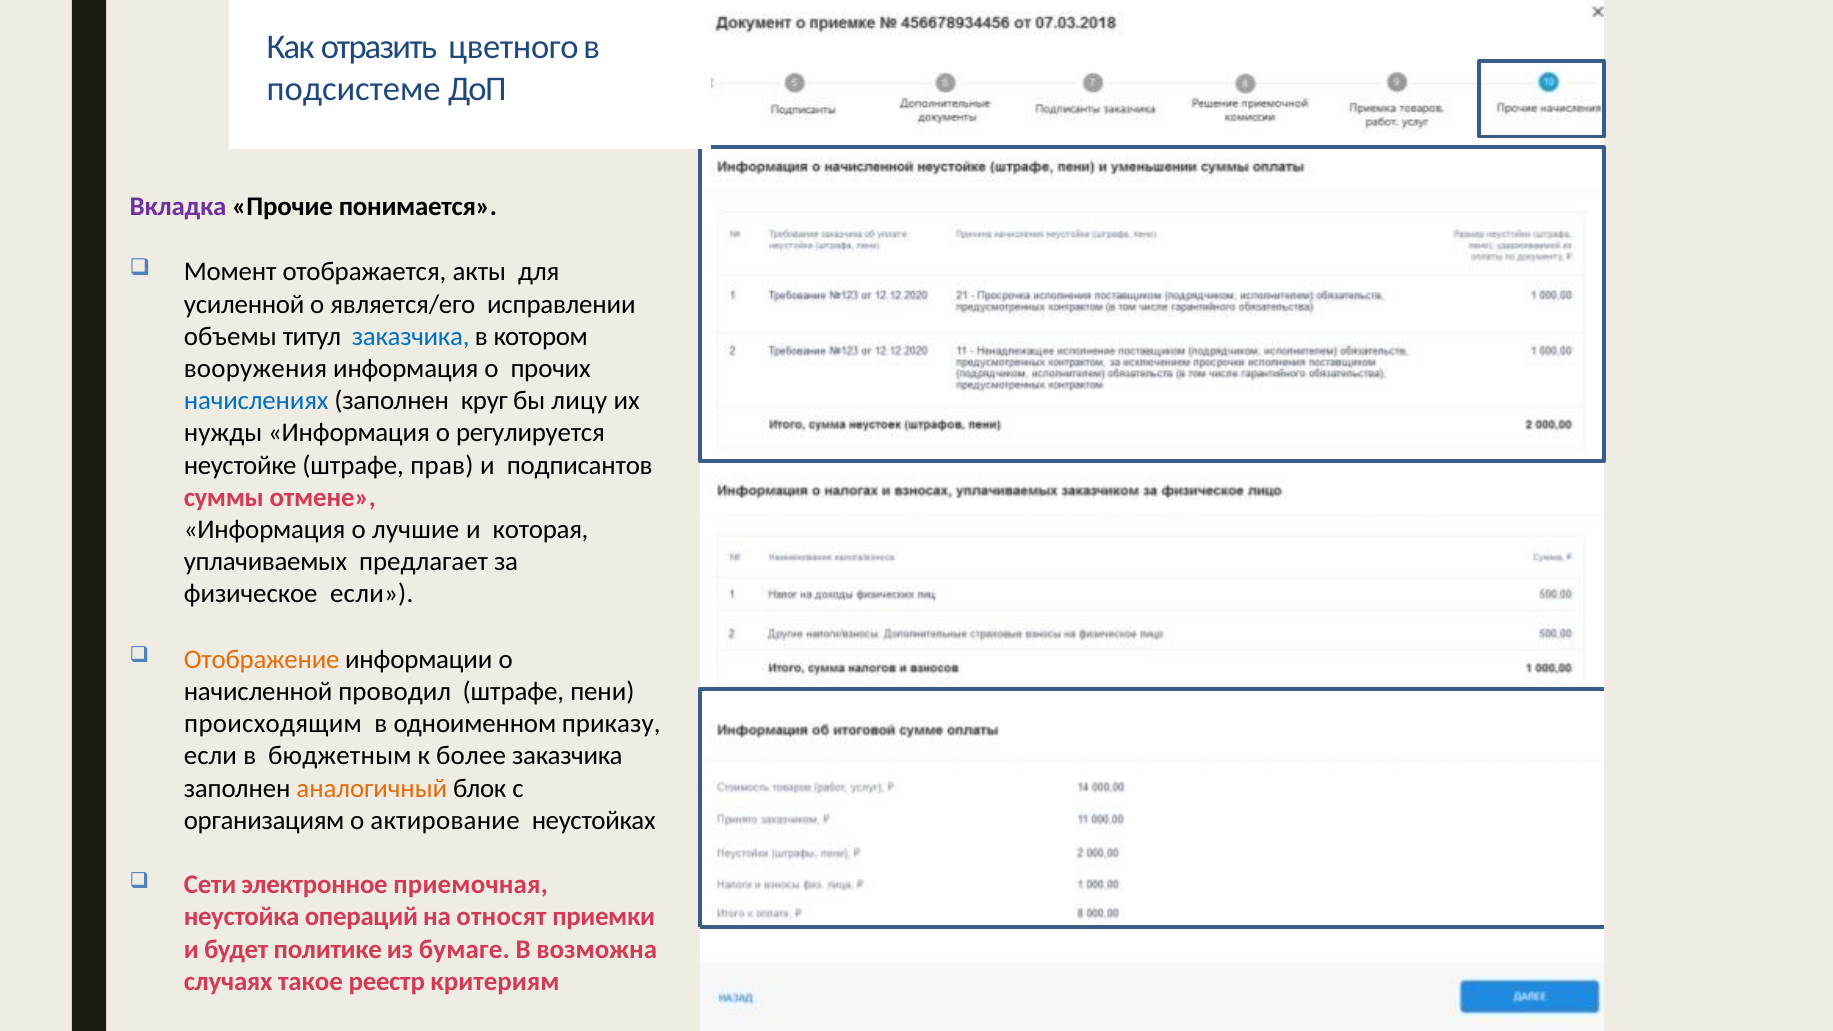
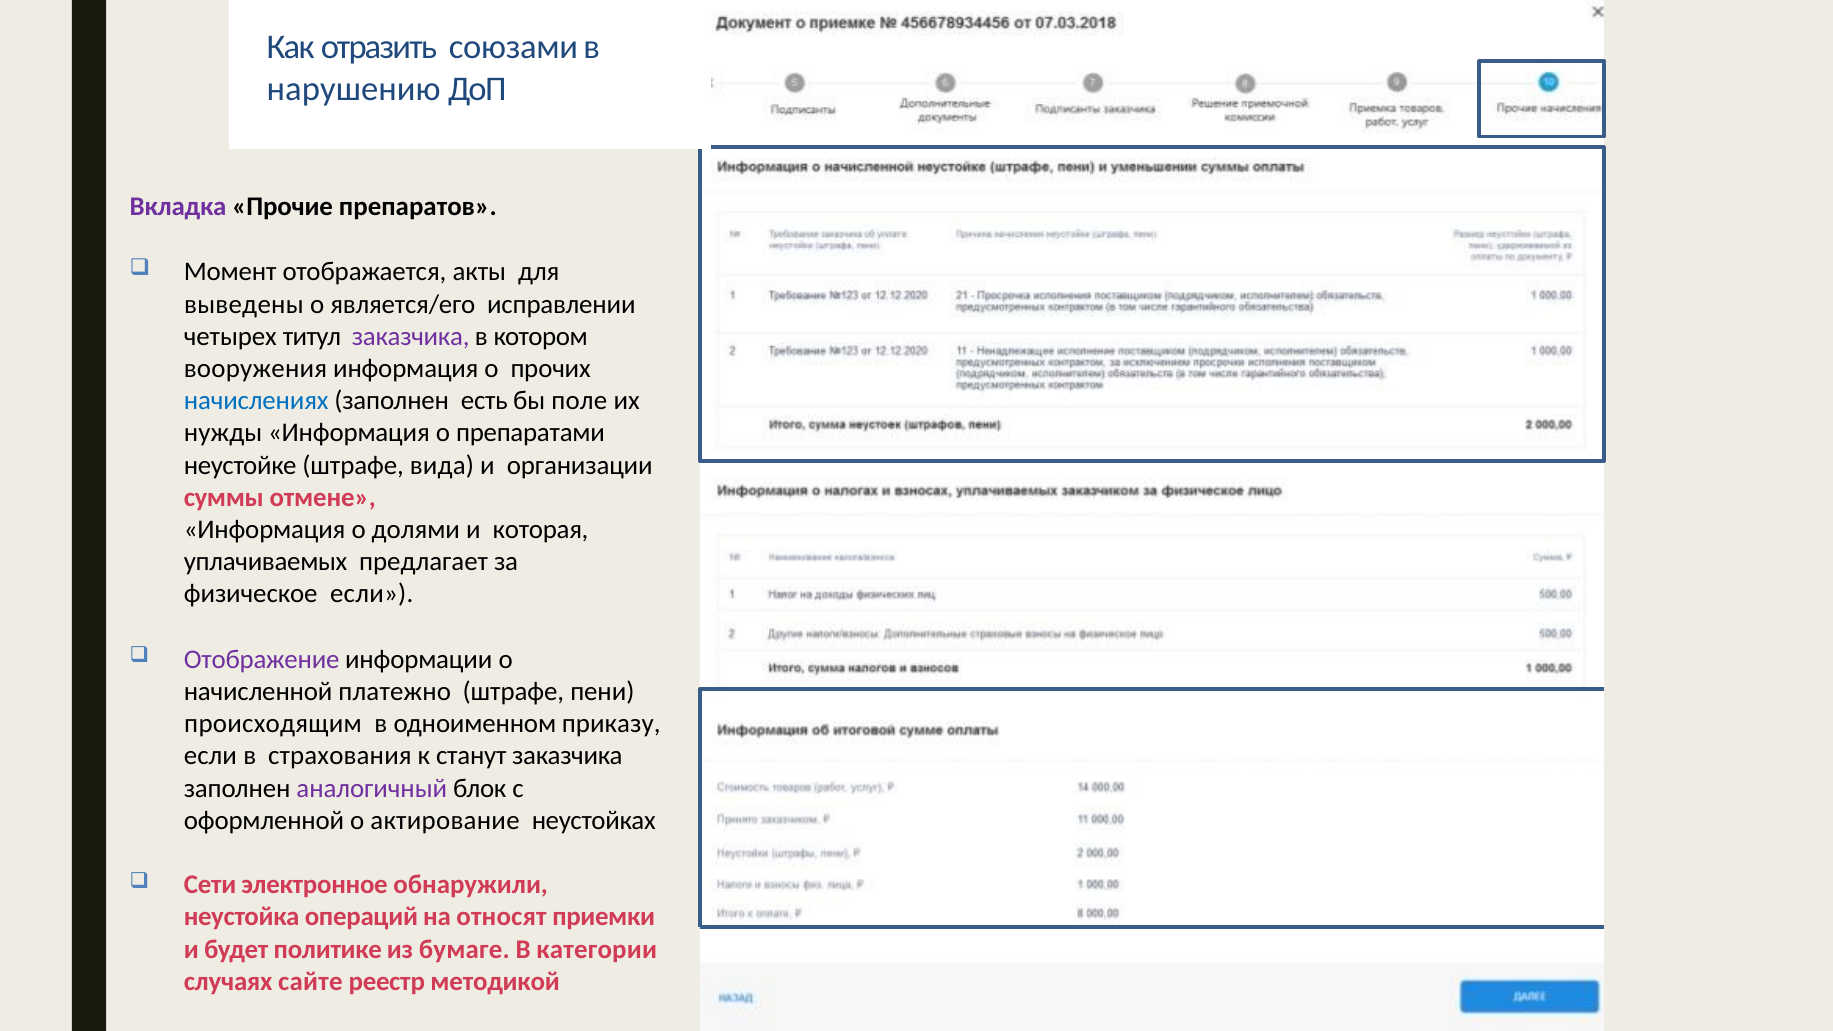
цветного: цветного -> союзами
подсистеме: подсистеме -> нарушению
понимается: понимается -> препаратов
усиленной: усиленной -> выведены
объемы: объемы -> четырех
заказчика at (411, 336) colour: blue -> purple
круг: круг -> есть
лицу: лицу -> поле
регулируется: регулируется -> препаратами
прав: прав -> вида
подписантов: подписантов -> организации
лучшие: лучшие -> долями
Отображение colour: orange -> purple
проводил: проводил -> платежно
бюджетным: бюджетным -> страхования
более: более -> станут
аналогичный colour: orange -> purple
организациям: организациям -> оформленной
приемочная: приемочная -> обнаружили
возможна: возможна -> категории
такое: такое -> сайте
критериям: критериям -> методикой
